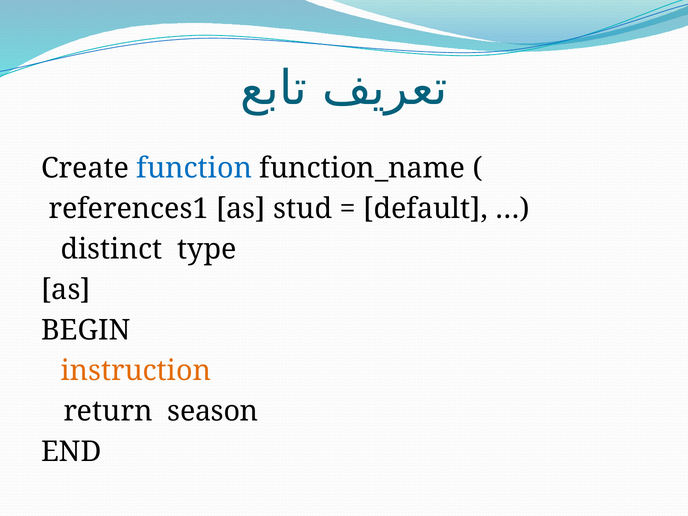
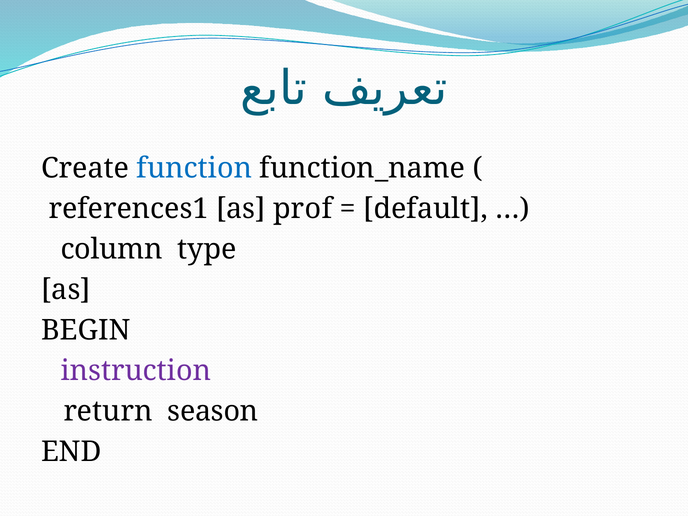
stud: stud -> prof
distinct: distinct -> column
instruction colour: orange -> purple
